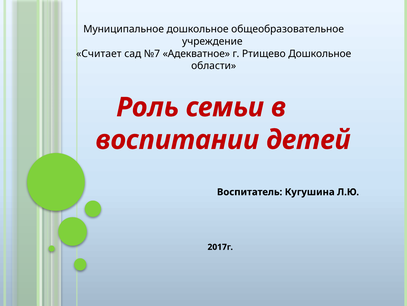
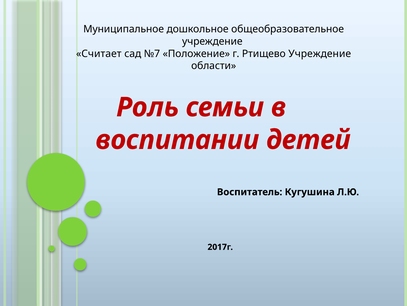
Адекватное: Адекватное -> Положение
Ртищево Дошкольное: Дошкольное -> Учреждение
